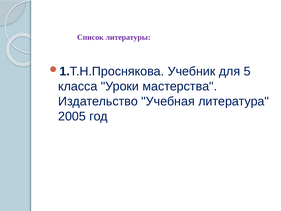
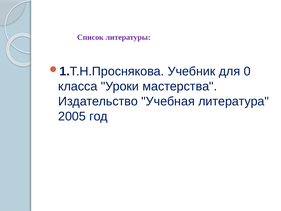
5: 5 -> 0
